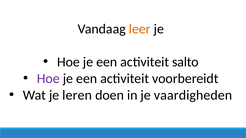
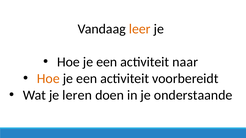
salto: salto -> naar
Hoe at (48, 79) colour: purple -> orange
vaardigheden: vaardigheden -> onderstaande
